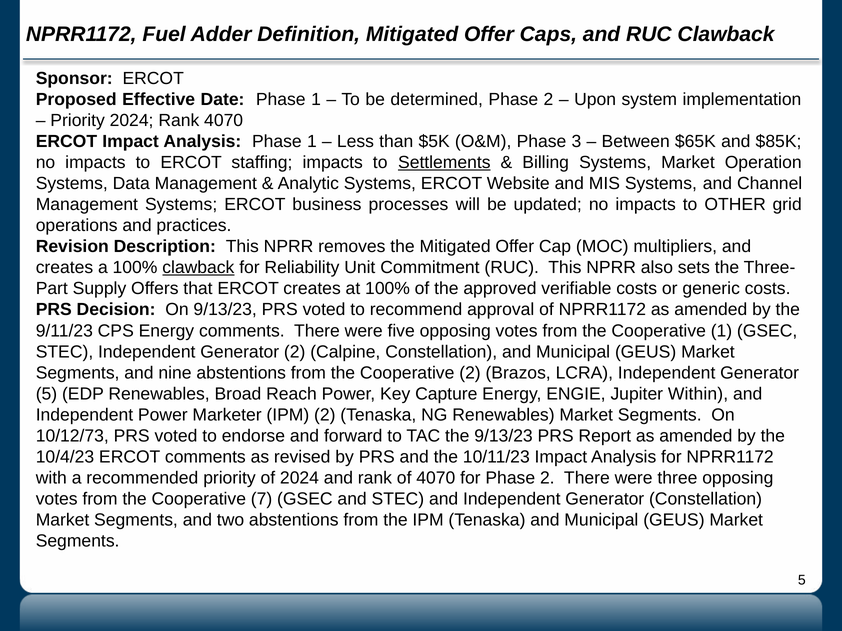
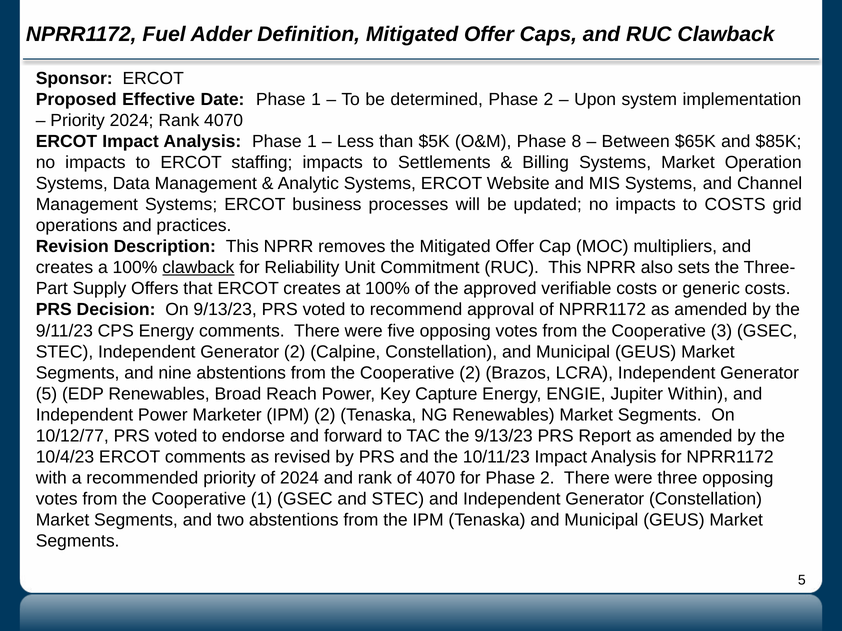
3: 3 -> 8
Settlements underline: present -> none
to OTHER: OTHER -> COSTS
Cooperative 1: 1 -> 3
10/12/73: 10/12/73 -> 10/12/77
Cooperative 7: 7 -> 1
